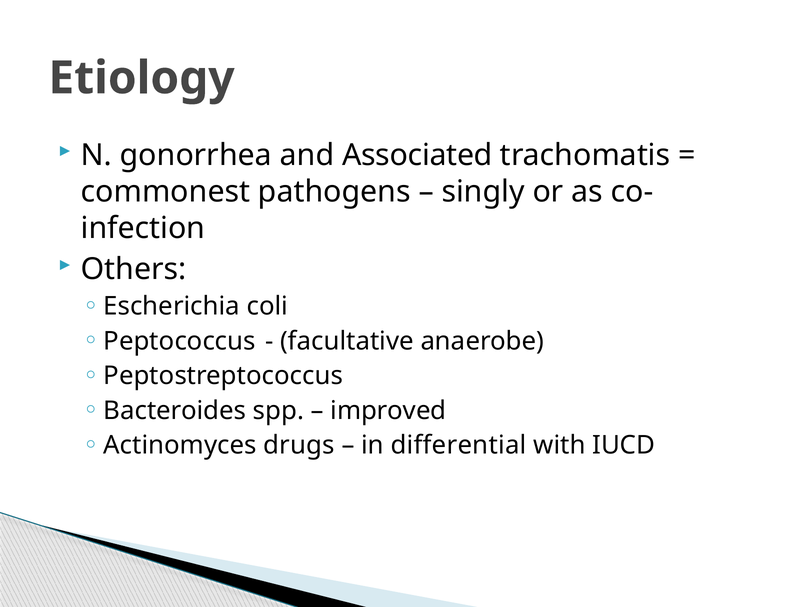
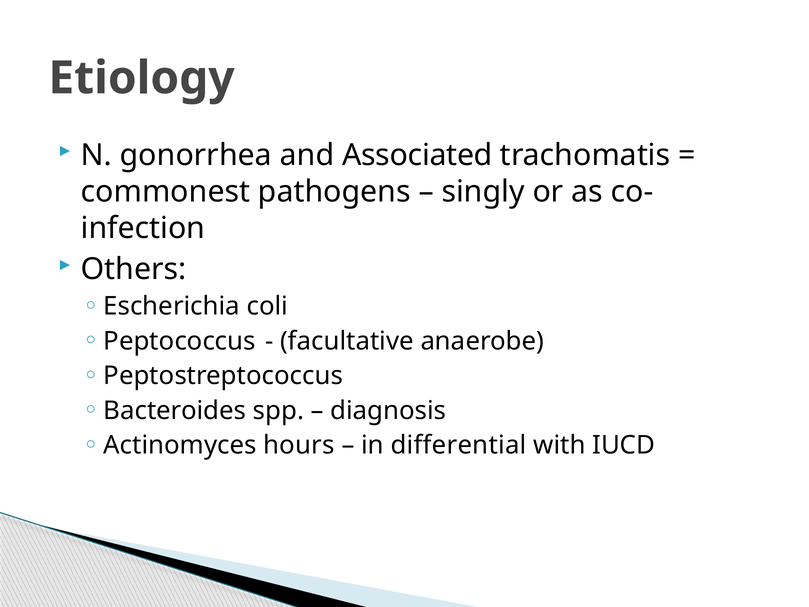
improved: improved -> diagnosis
drugs: drugs -> hours
